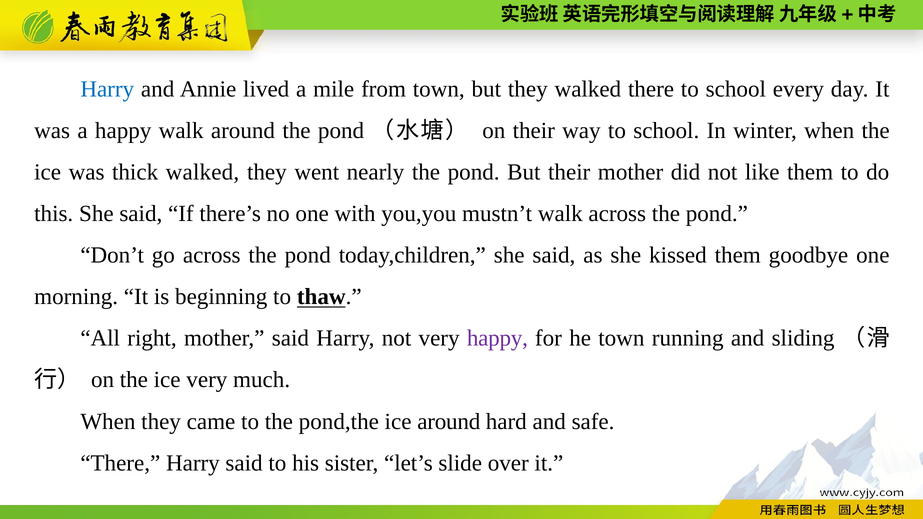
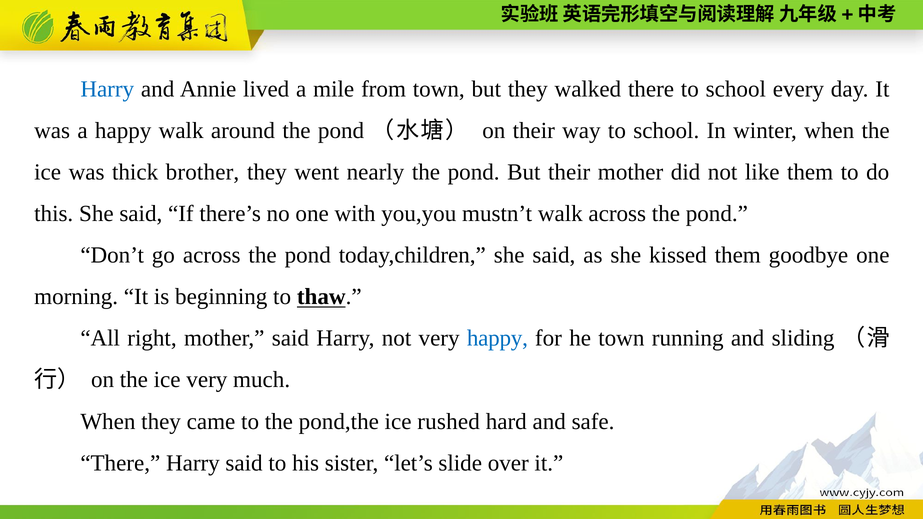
thick walked: walked -> brother
happy at (497, 339) colour: purple -> blue
ice around: around -> rushed
